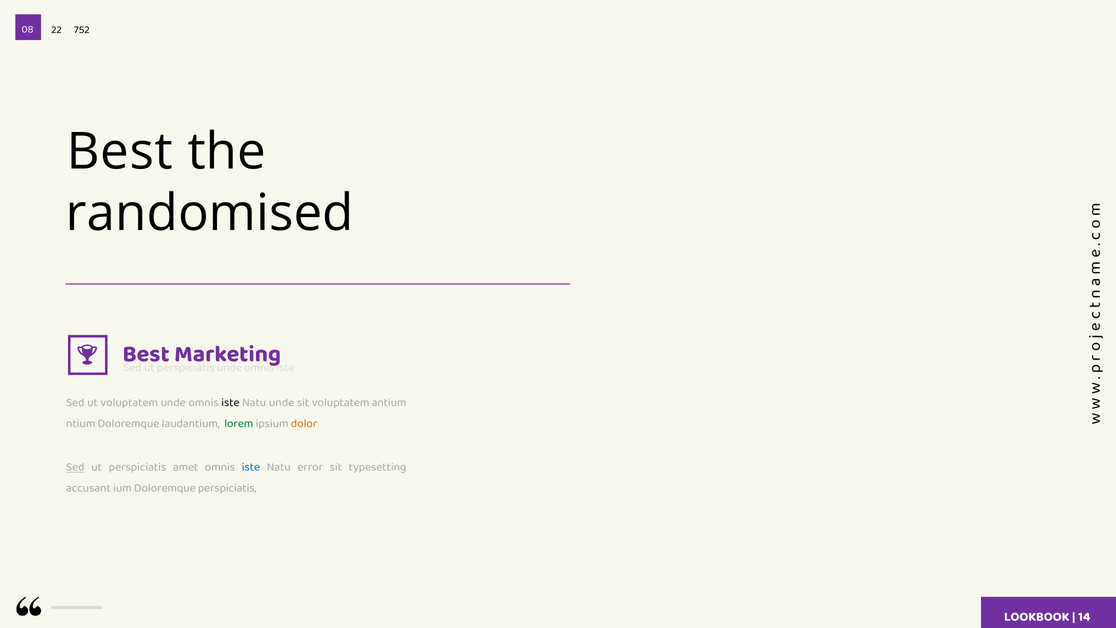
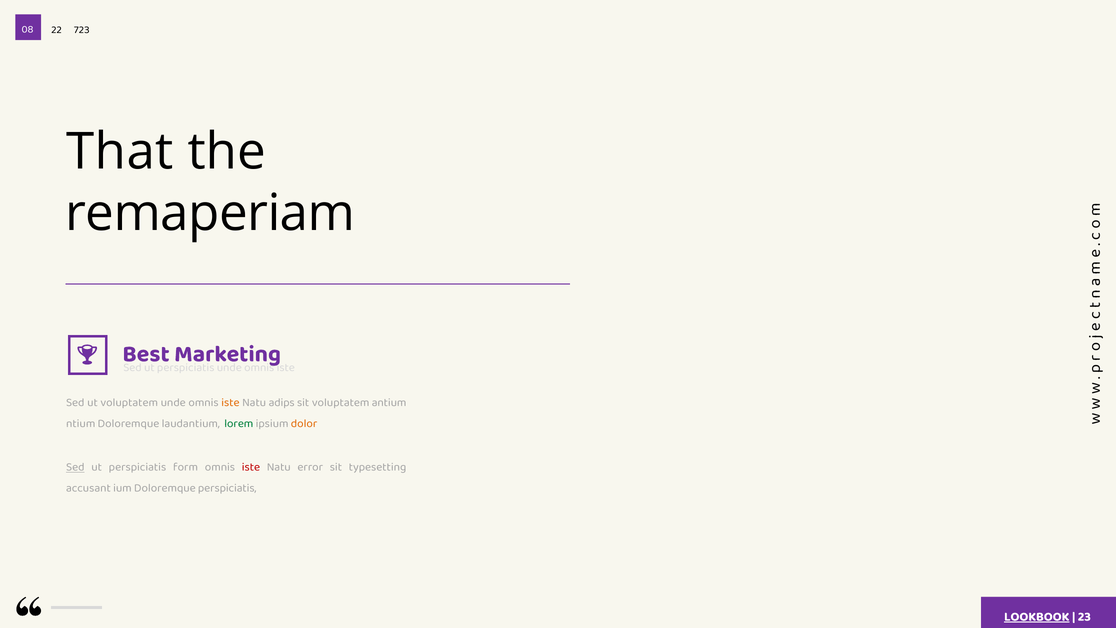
752: 752 -> 723
Best at (120, 152): Best -> That
randomised: randomised -> remaperiam
iste at (230, 402) colour: black -> orange
Natu unde: unde -> adips
amet: amet -> form
iste at (251, 467) colour: blue -> red
LOOKBOOK underline: none -> present
14: 14 -> 23
